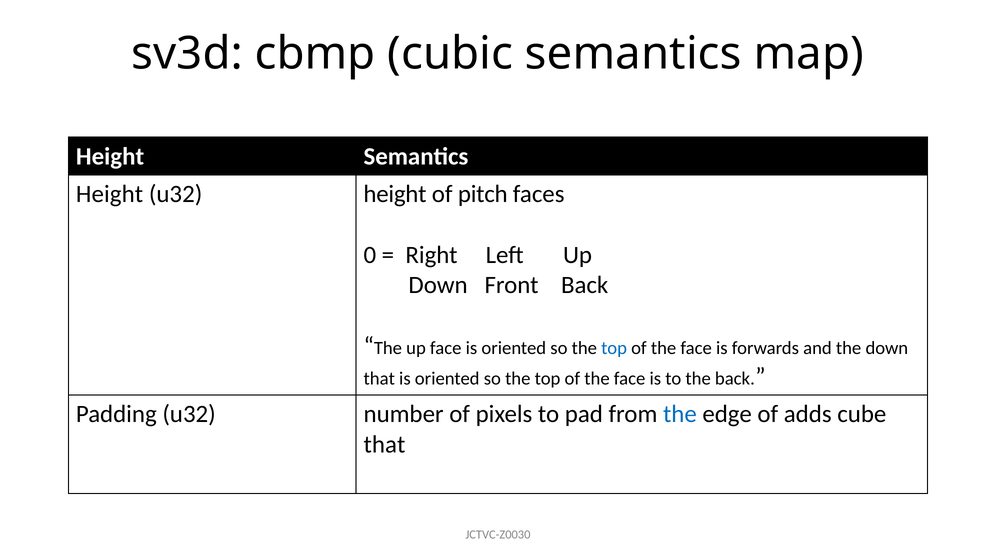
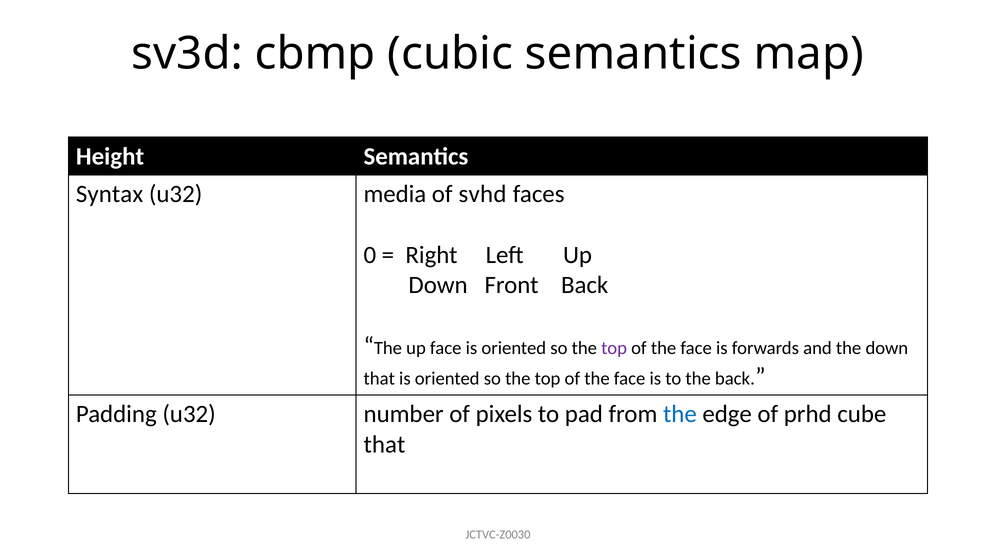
Height at (110, 194): Height -> Syntax
u32 height: height -> media
pitch: pitch -> svhd
top at (614, 348) colour: blue -> purple
adds: adds -> prhd
